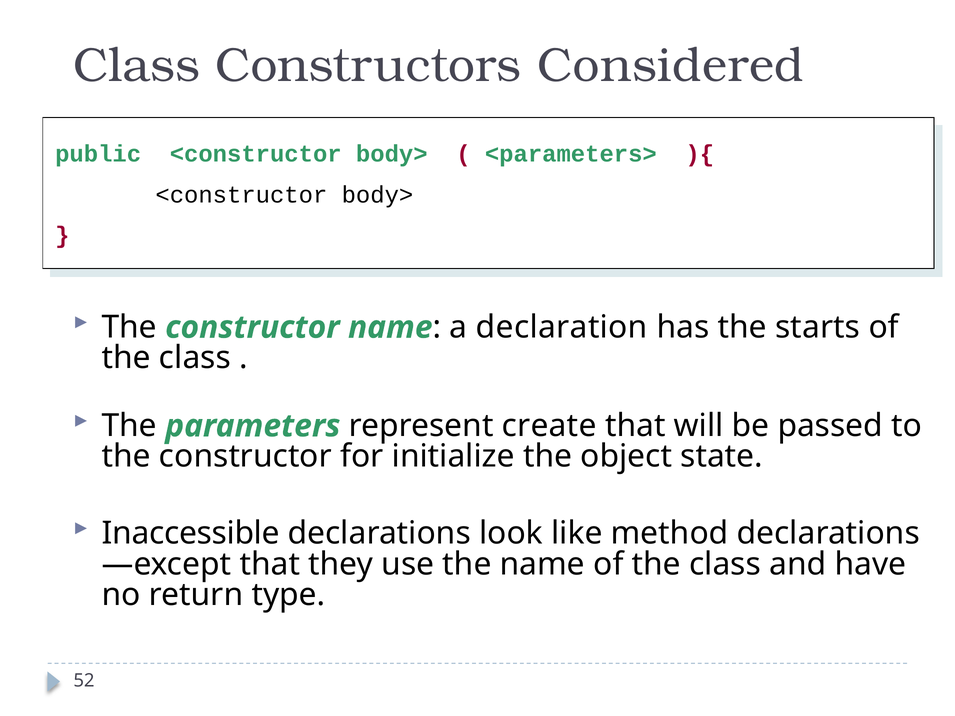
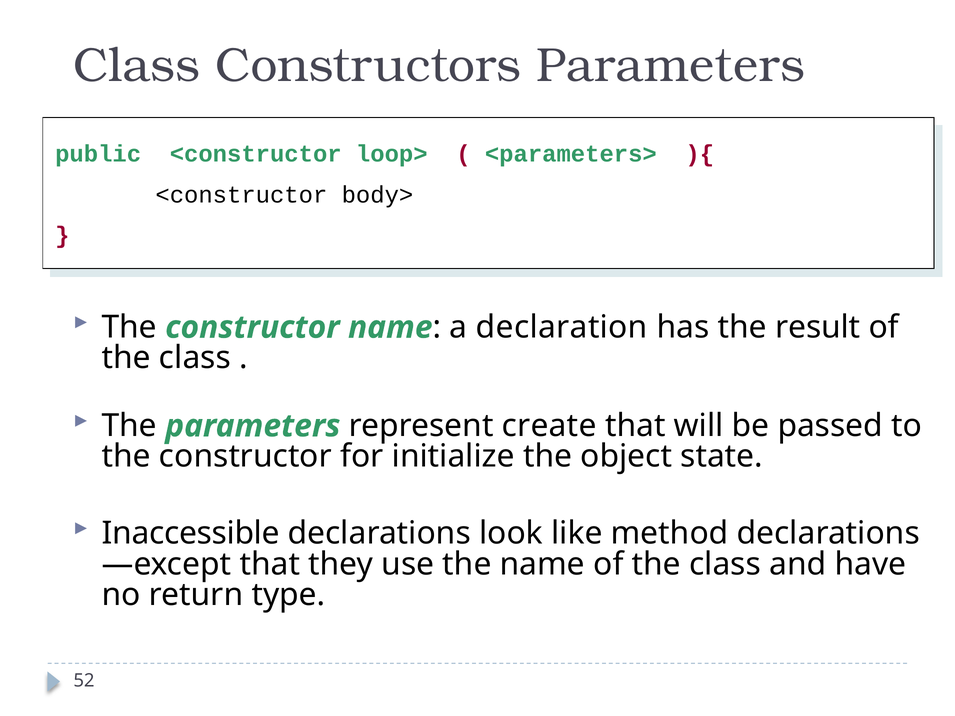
Constructors Considered: Considered -> Parameters
public <constructor body>: body> -> loop>
starts: starts -> result
